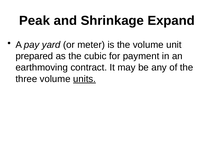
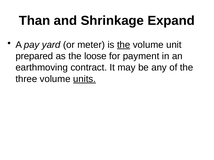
Peak: Peak -> Than
the at (124, 45) underline: none -> present
cubic: cubic -> loose
